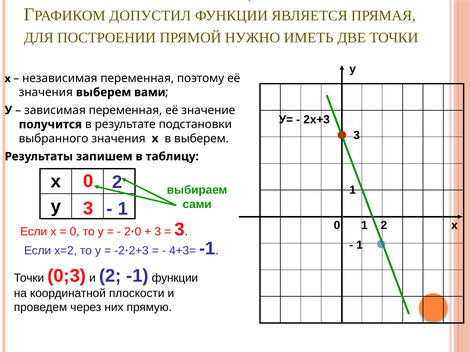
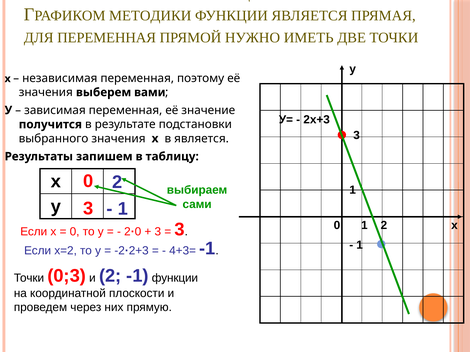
ДОПУСТИЛ: ДОПУСТИЛ -> МЕТОДИКИ
ДЛЯ ПОСТРОЕНИИ: ПОСТРОЕНИИ -> ПЕРЕМЕННАЯ
в выберем: выберем -> является
